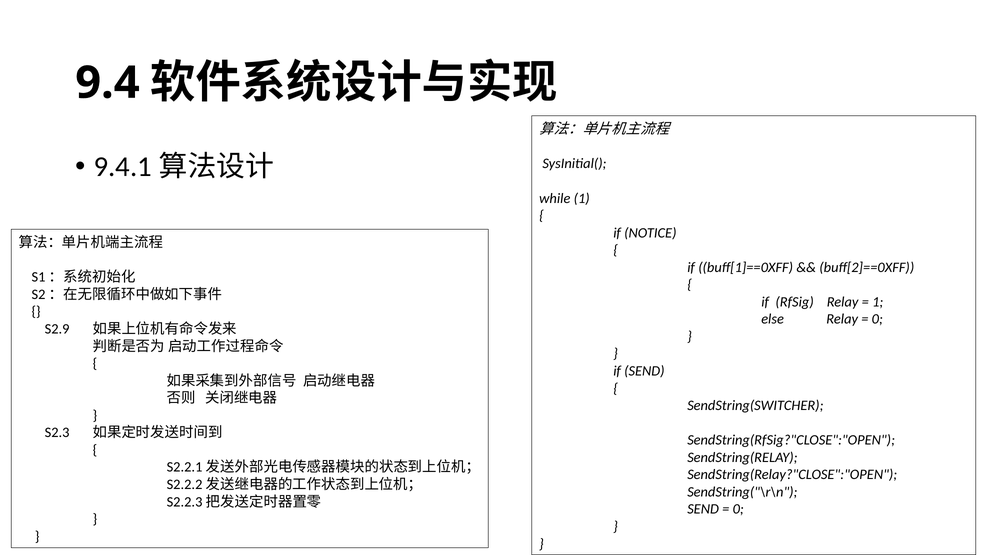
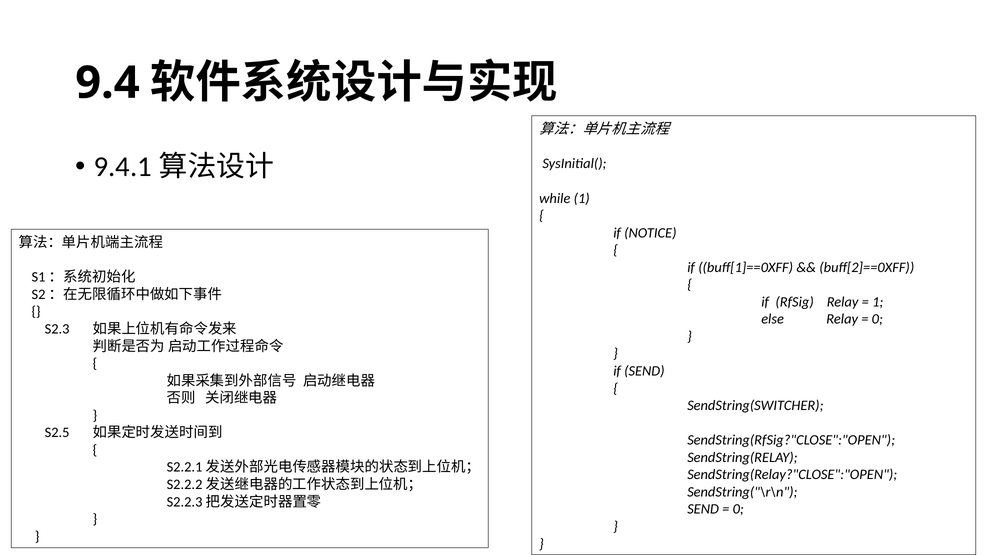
S2.9: S2.9 -> S2.3
S2.3: S2.3 -> S2.5
